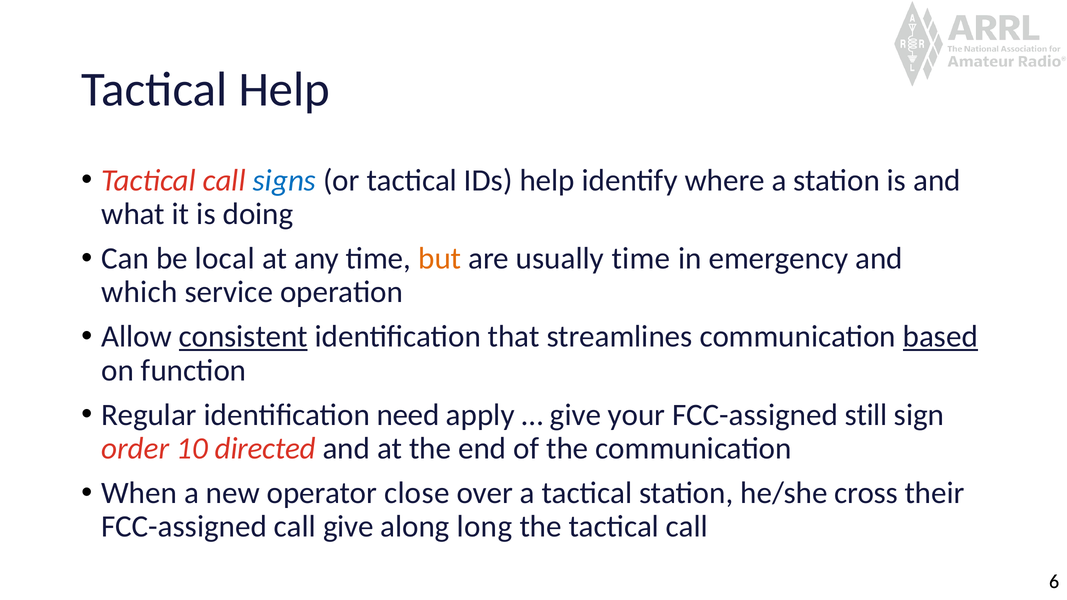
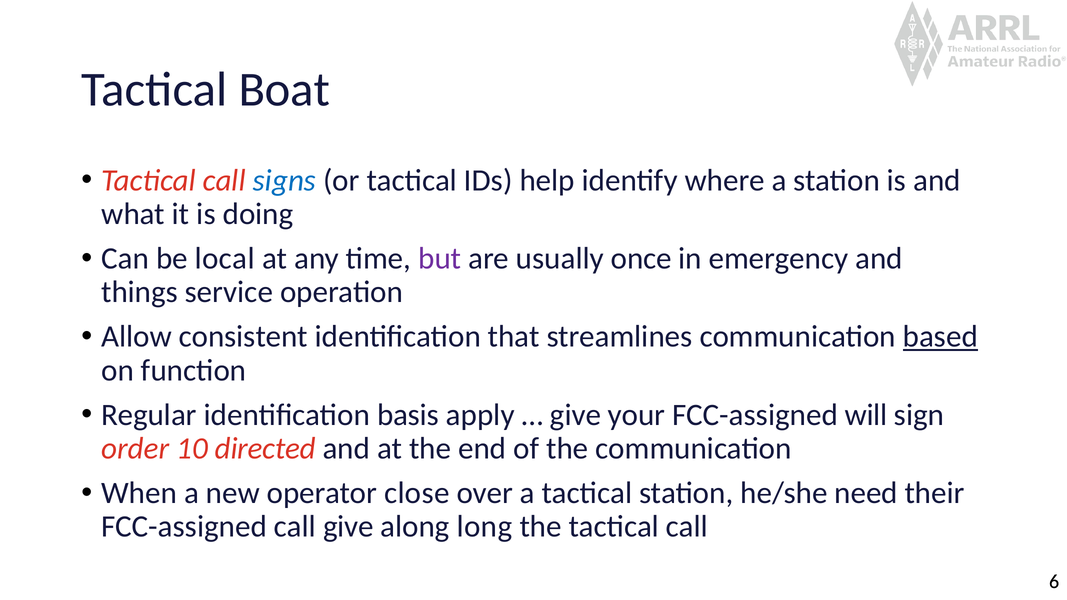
Tactical Help: Help -> Boat
but colour: orange -> purple
usually time: time -> once
which: which -> things
consistent underline: present -> none
need: need -> basis
still: still -> will
cross: cross -> need
